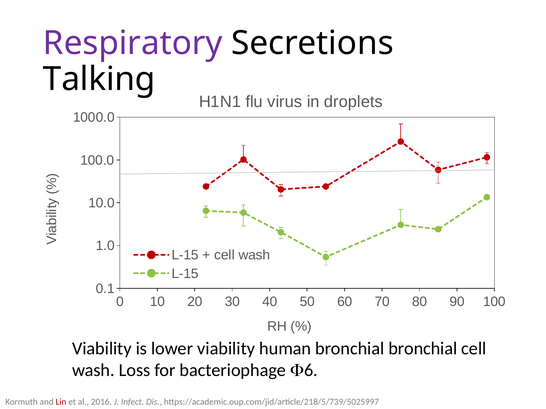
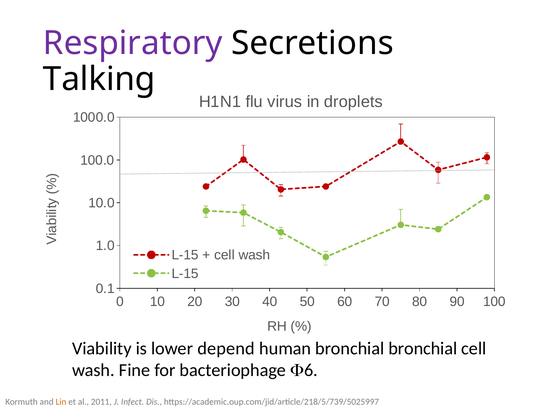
lower viability: viability -> depend
Loss: Loss -> Fine
Lin colour: red -> orange
2016: 2016 -> 2011
